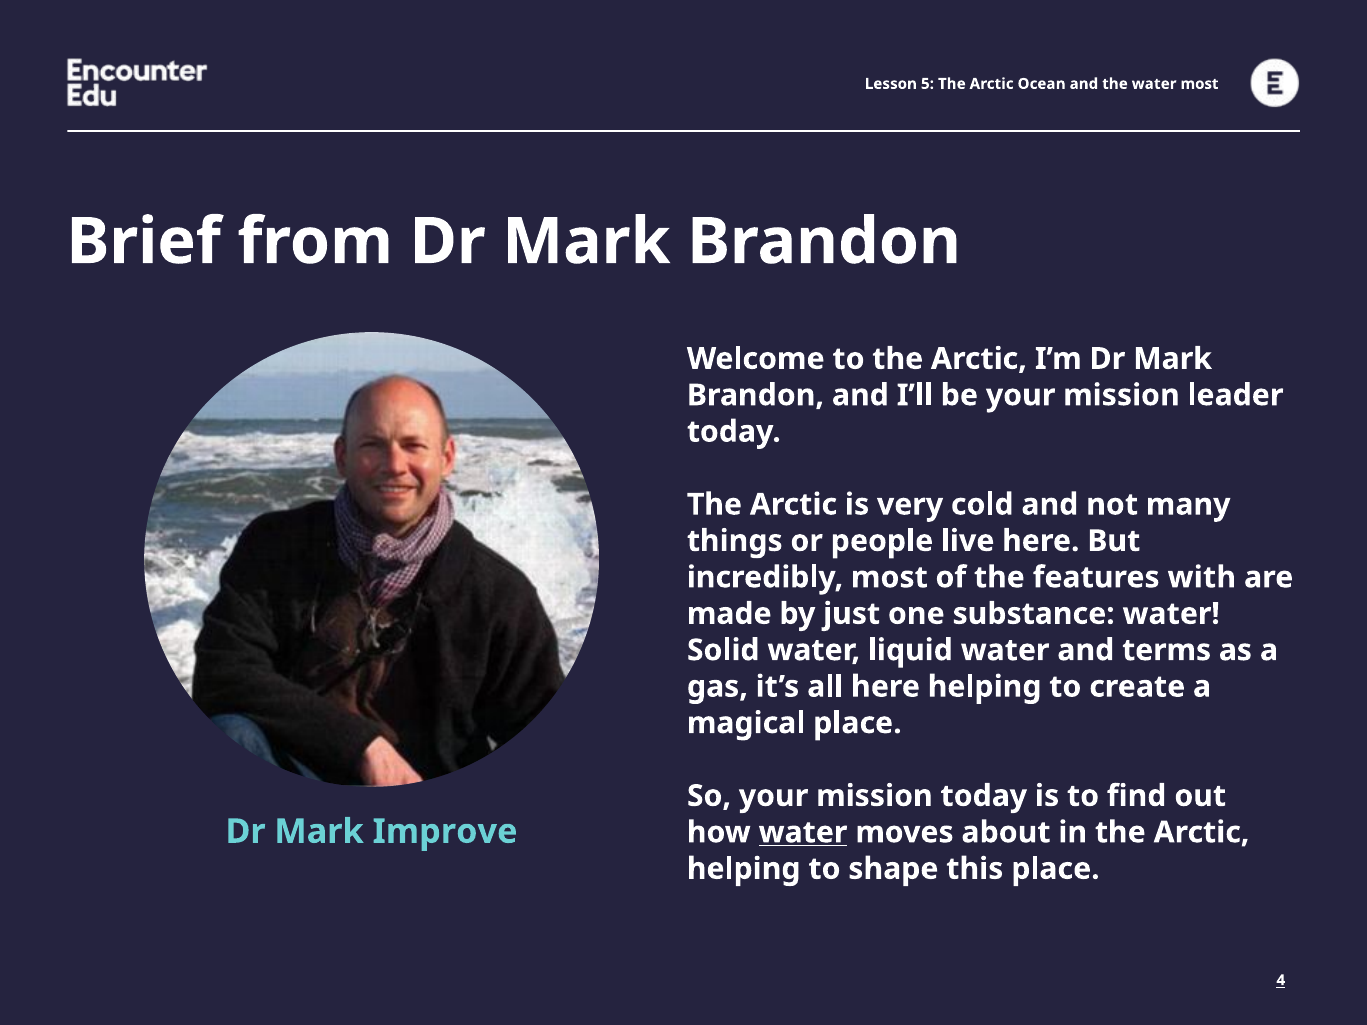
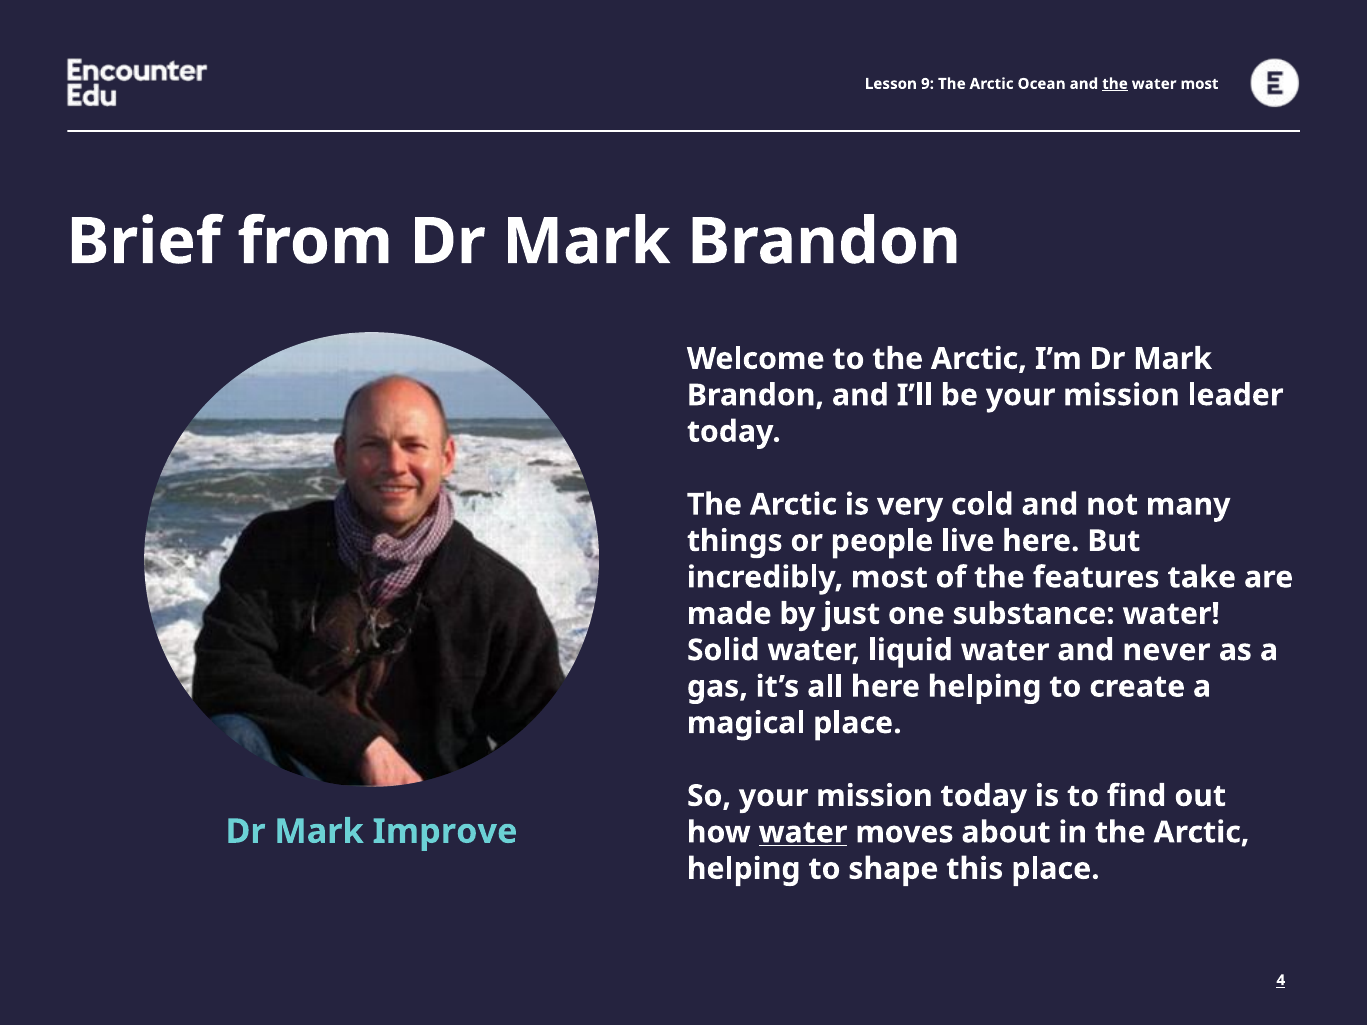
5: 5 -> 9
the at (1115, 84) underline: none -> present
with: with -> take
terms: terms -> never
